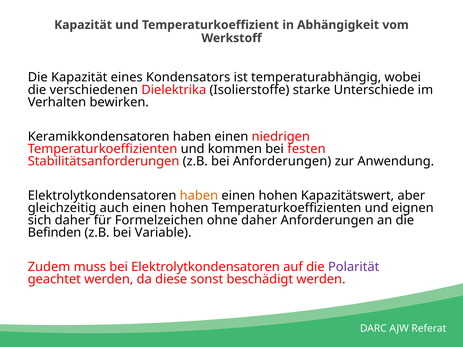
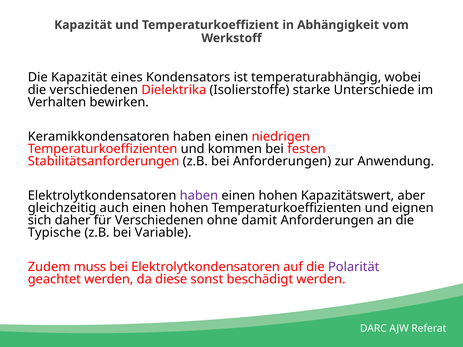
haben at (199, 196) colour: orange -> purple
für Formelzeichen: Formelzeichen -> Verschiedenen
ohne daher: daher -> damit
Befinden: Befinden -> Typische
